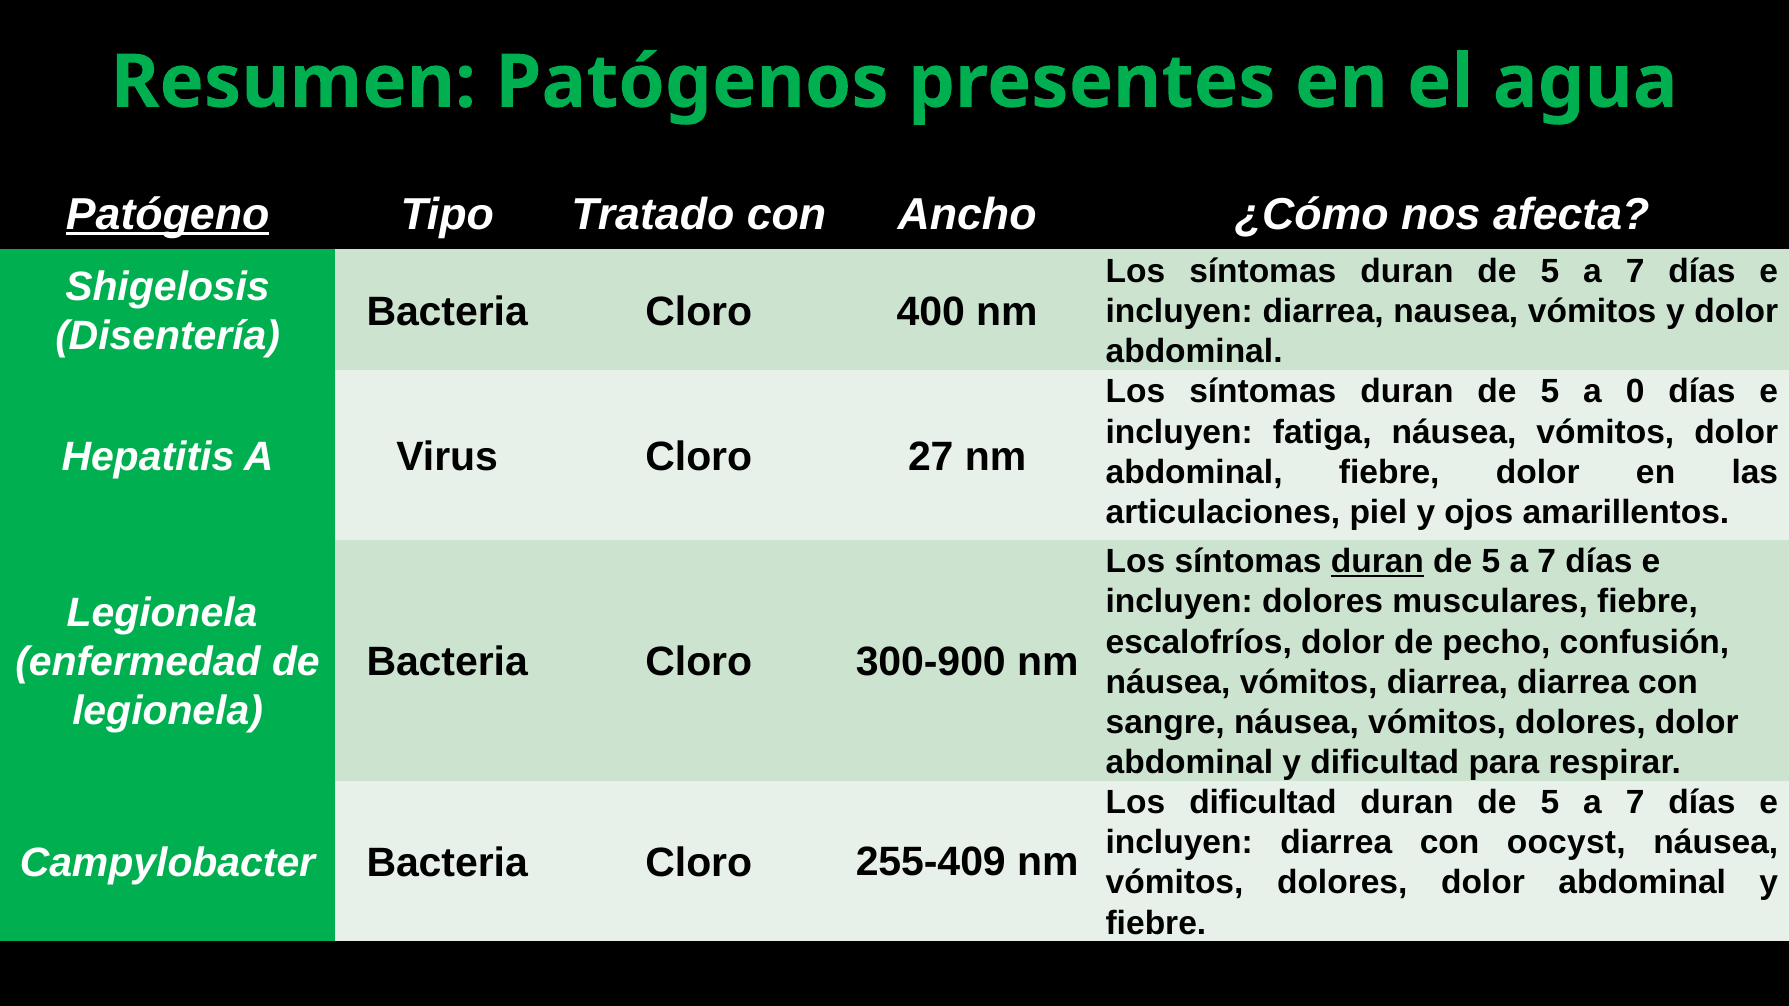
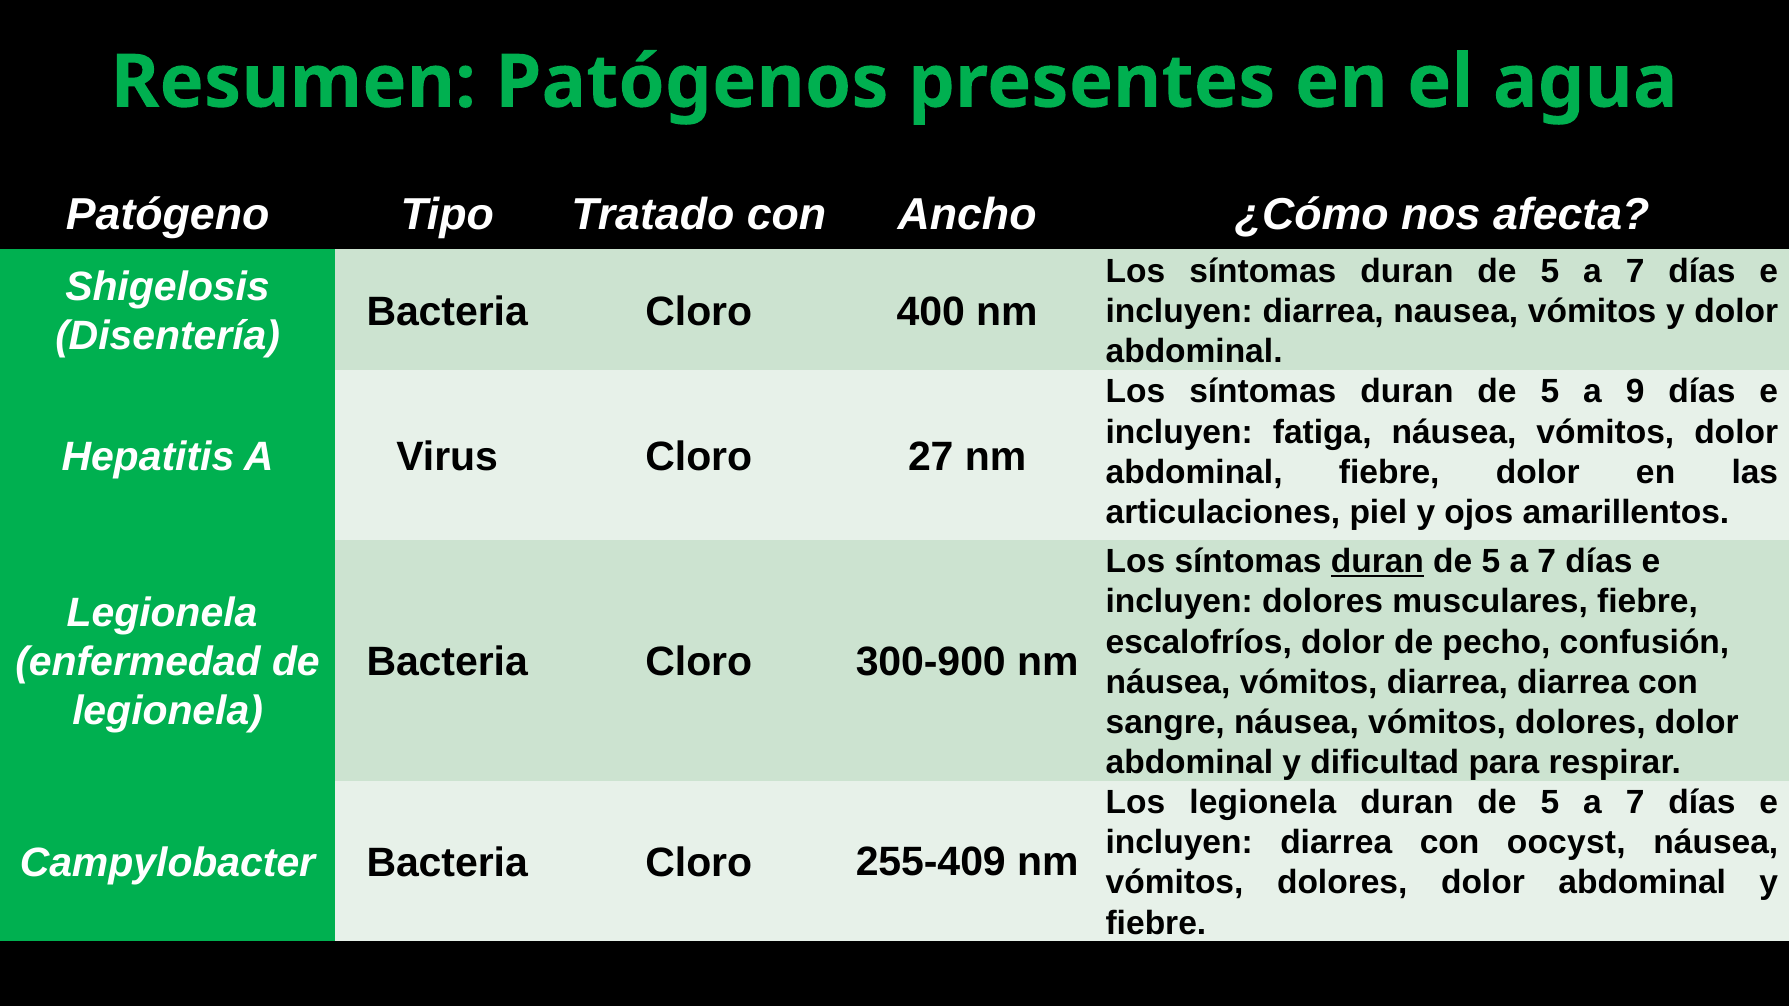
Patógeno underline: present -> none
0: 0 -> 9
Los dificultad: dificultad -> legionela
